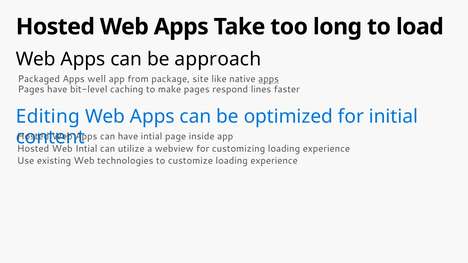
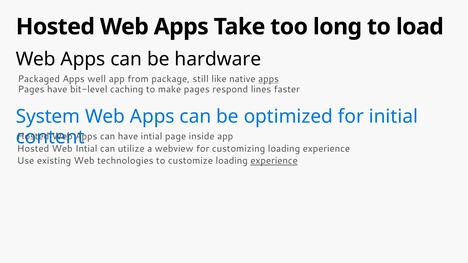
approach: approach -> hardware
site: site -> still
Editing: Editing -> System
experience at (274, 161) underline: none -> present
